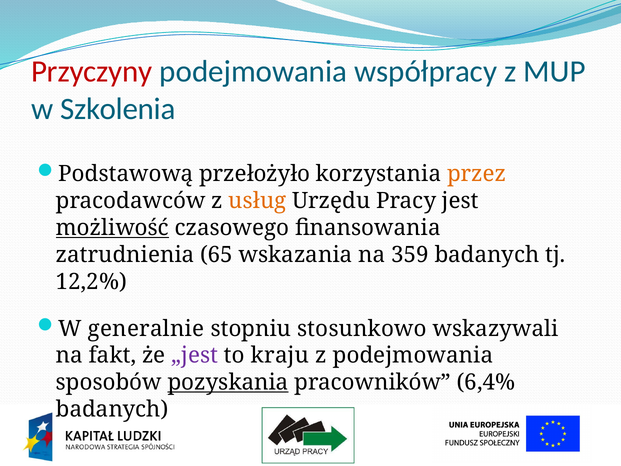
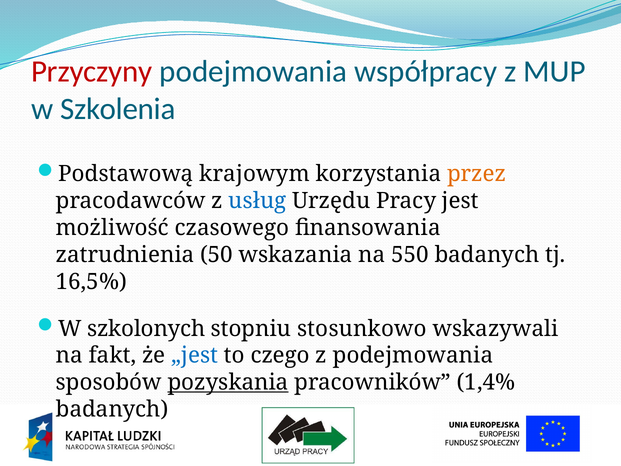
przełożyło: przełożyło -> krajowym
usług colour: orange -> blue
możliwość underline: present -> none
65: 65 -> 50
359: 359 -> 550
12,2%: 12,2% -> 16,5%
generalnie: generalnie -> szkolonych
„jest colour: purple -> blue
kraju: kraju -> czego
6,4%: 6,4% -> 1,4%
